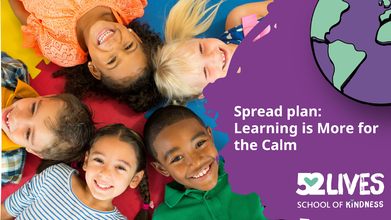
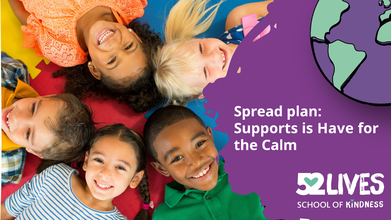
Learning: Learning -> Supports
More: More -> Have
